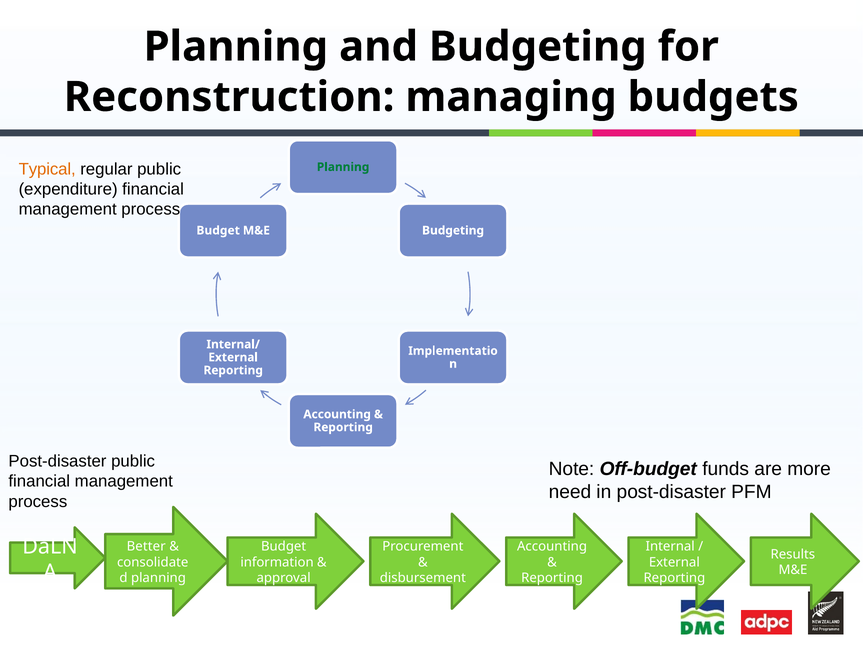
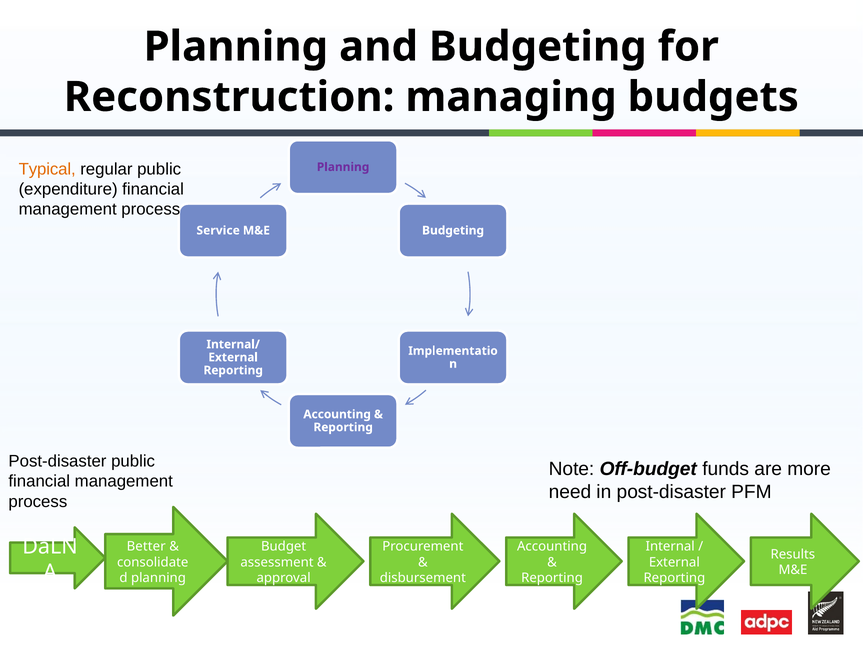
Planning at (343, 167) colour: green -> purple
Budget at (218, 231): Budget -> Service
information: information -> assessment
